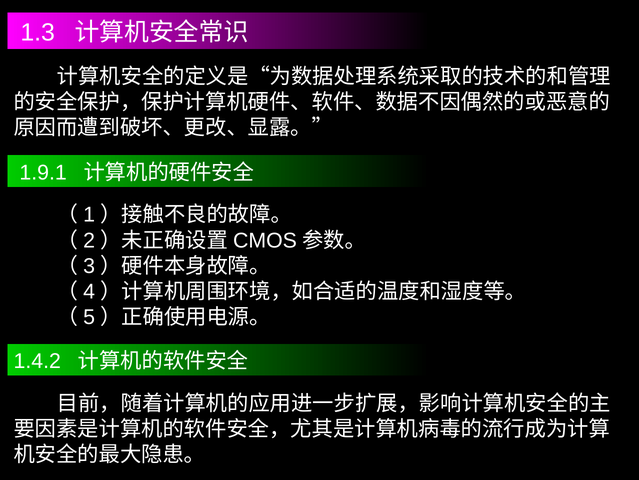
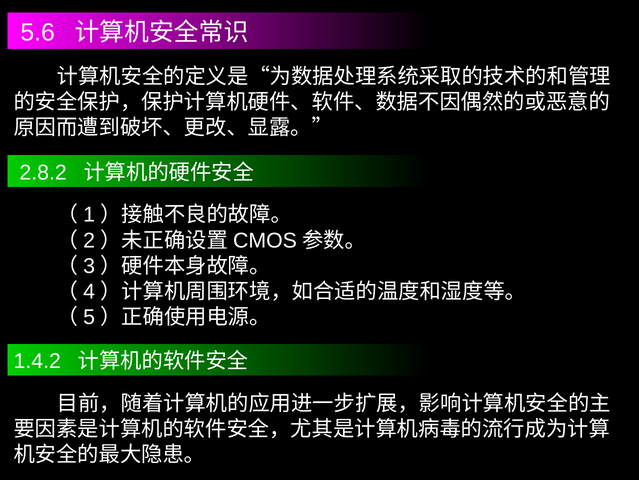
1.3: 1.3 -> 5.6
1.9.1: 1.9.1 -> 2.8.2
